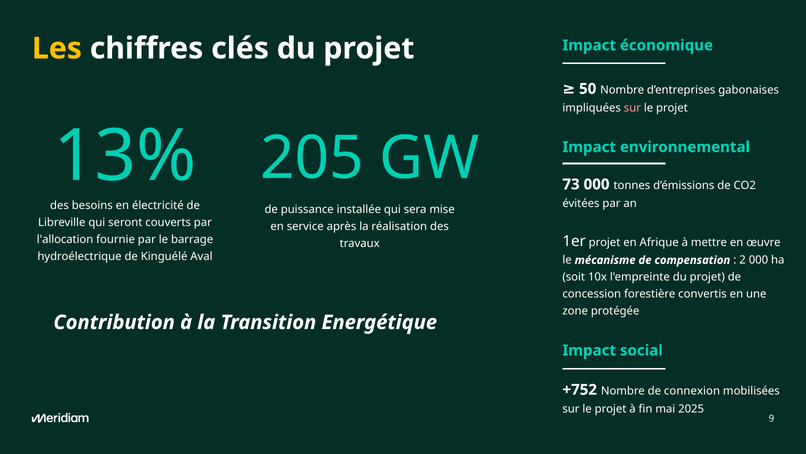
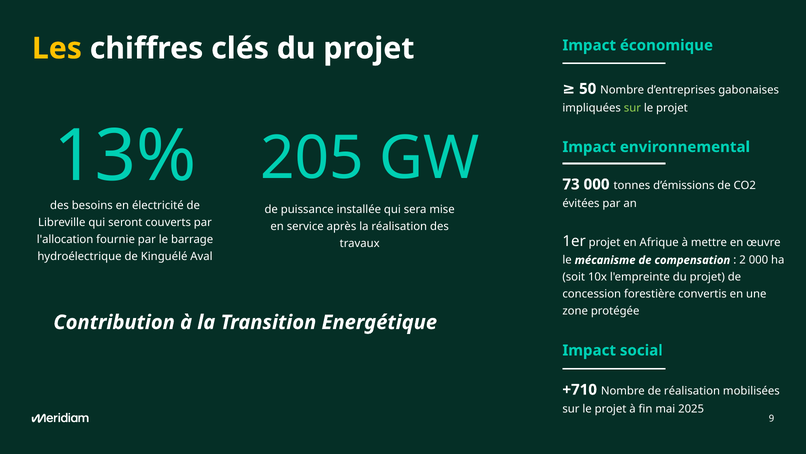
sur at (632, 108) colour: pink -> light green
+752: +752 -> +710
de connexion: connexion -> réalisation
